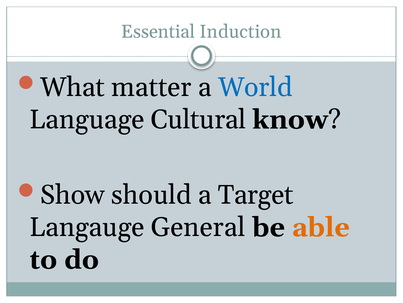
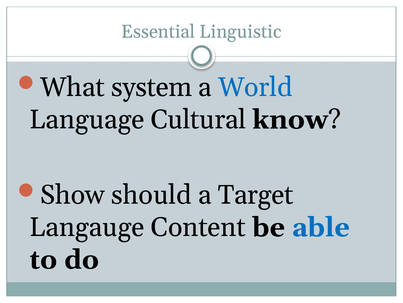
Induction: Induction -> Linguistic
matter: matter -> system
General: General -> Content
able colour: orange -> blue
